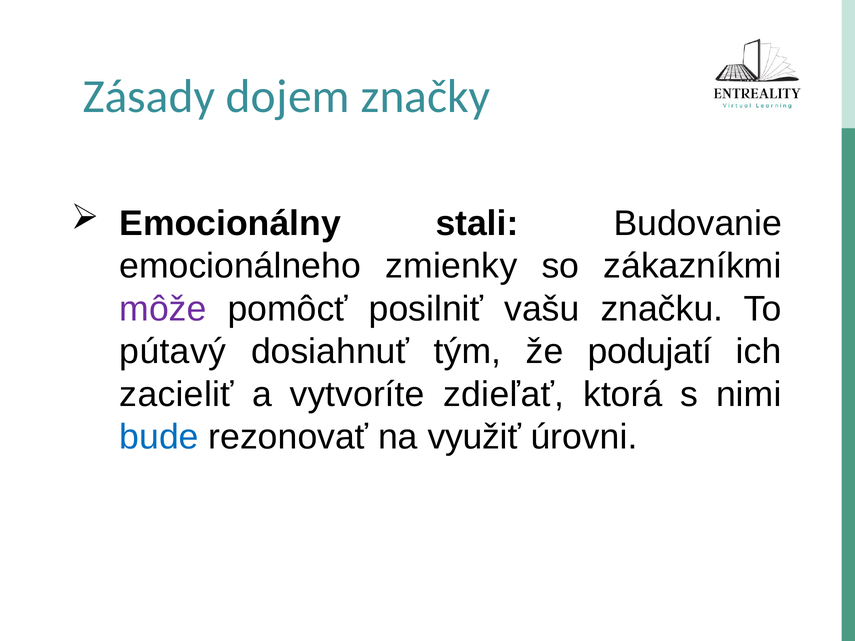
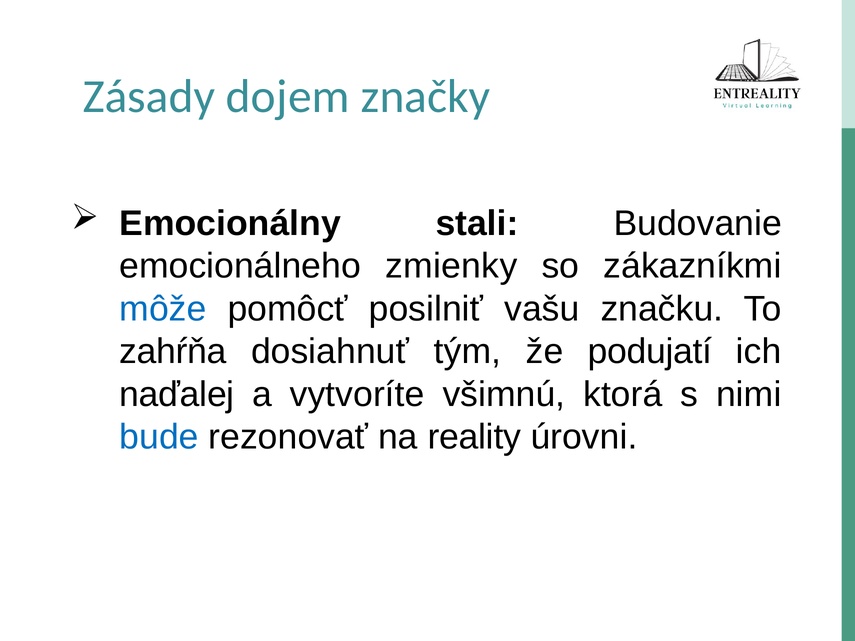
môže colour: purple -> blue
pútavý: pútavý -> zahŕňa
zacieliť: zacieliť -> naďalej
zdieľať: zdieľať -> všimnú
využiť: využiť -> reality
